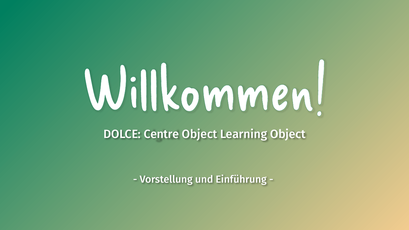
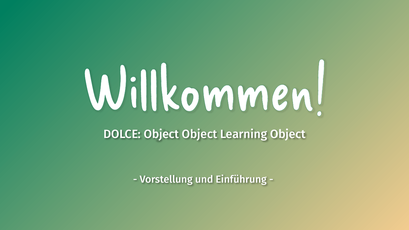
DOLCE Centre: Centre -> Object
